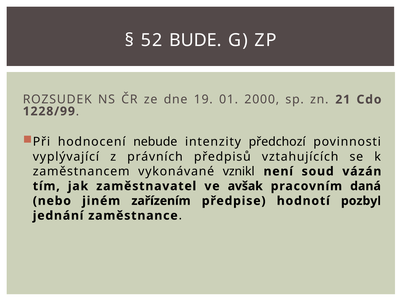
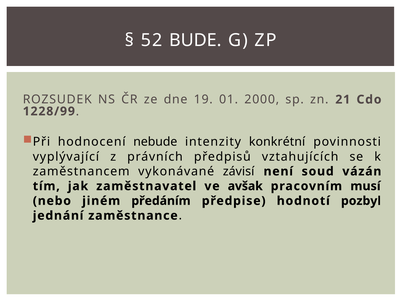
předchozí: předchozí -> konkrétní
vznikl: vznikl -> závisí
daná: daná -> musí
zařízením: zařízením -> předáním
